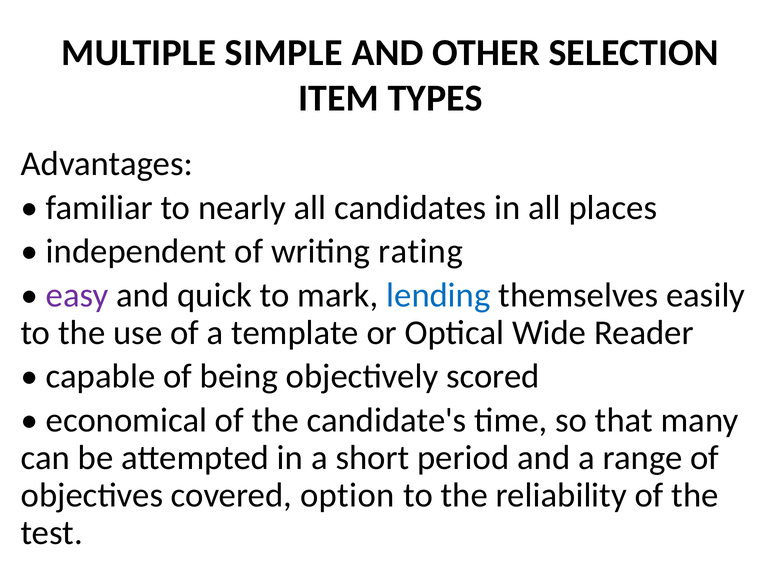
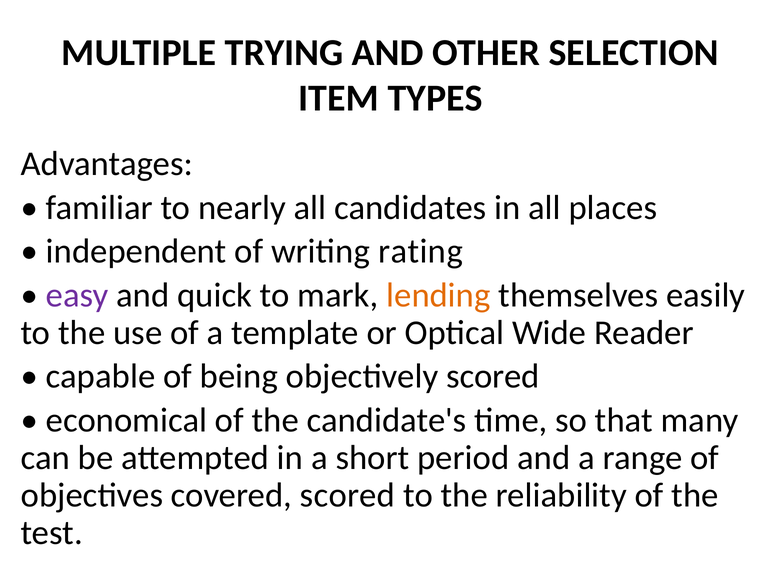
SIMPLE: SIMPLE -> TRYING
lending colour: blue -> orange
covered option: option -> scored
